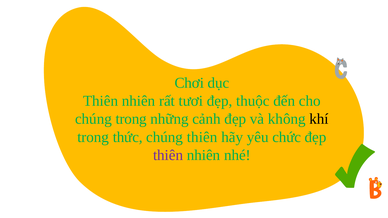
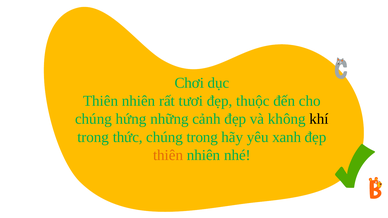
chúng trong: trong -> hứng
chúng thiên: thiên -> trong
chức: chức -> xanh
thiên at (168, 155) colour: purple -> orange
